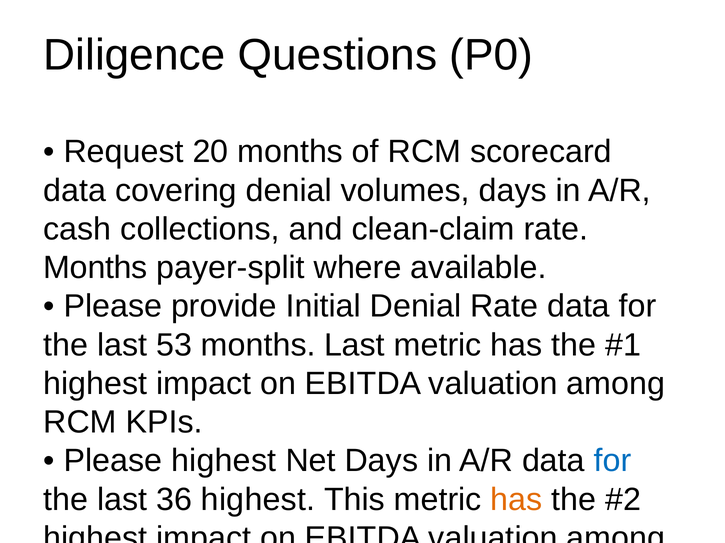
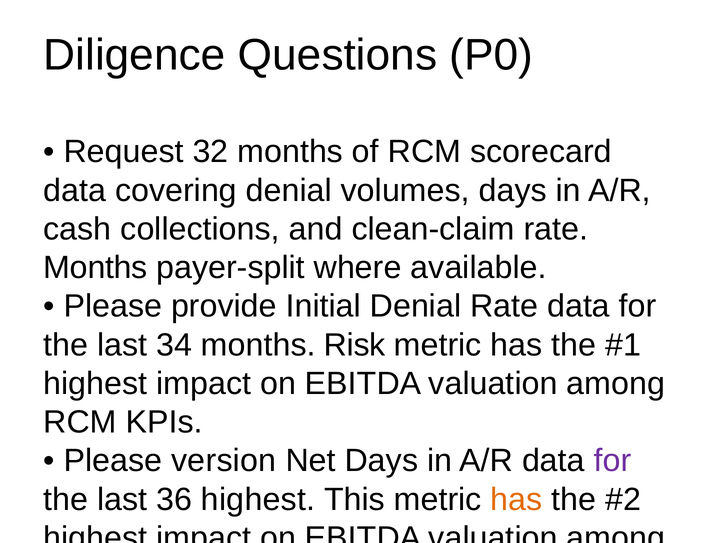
20: 20 -> 32
53: 53 -> 34
months Last: Last -> Risk
Please highest: highest -> version
for at (613, 461) colour: blue -> purple
